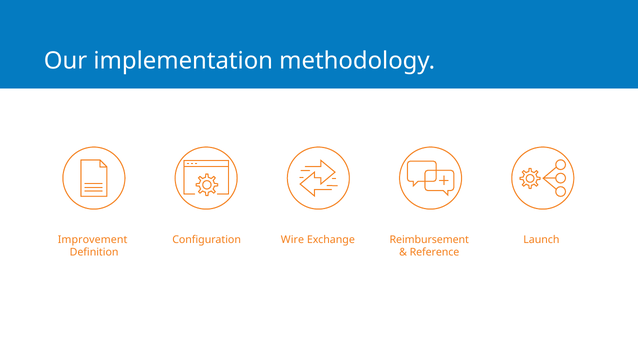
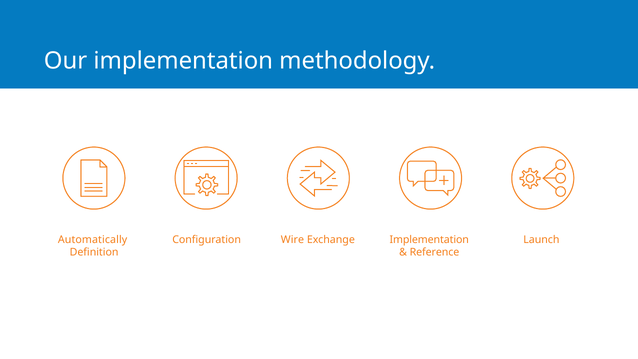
Improvement: Improvement -> Automatically
Exchange Reimbursement: Reimbursement -> Implementation
